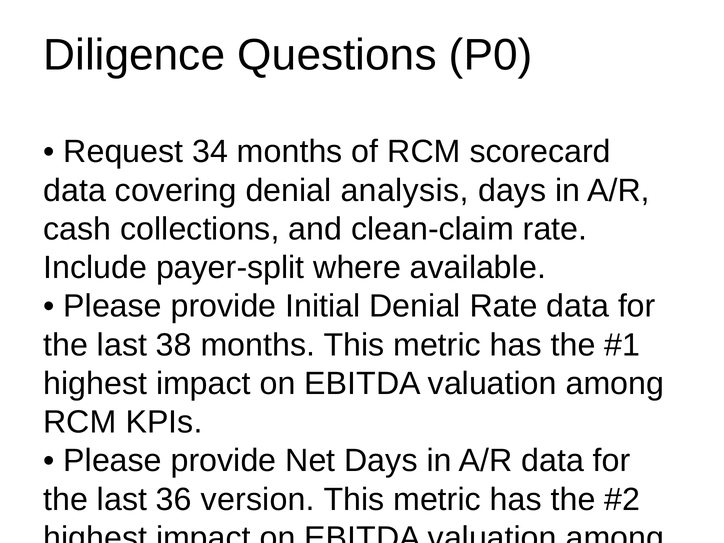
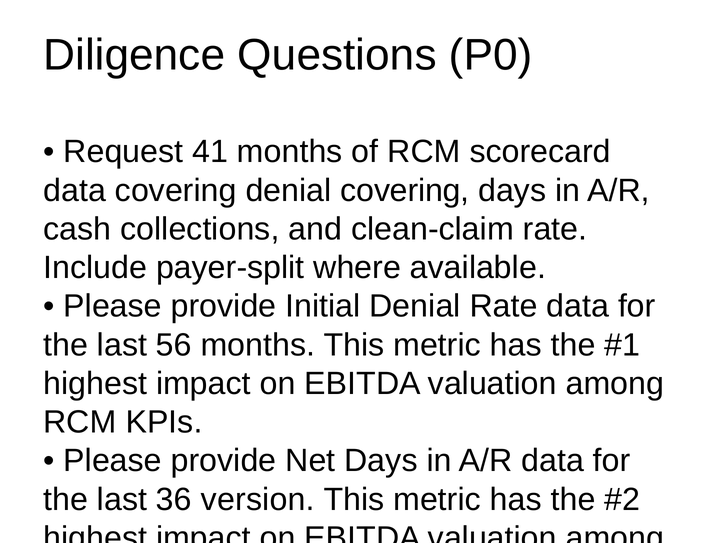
34: 34 -> 41
denial analysis: analysis -> covering
38: 38 -> 56
